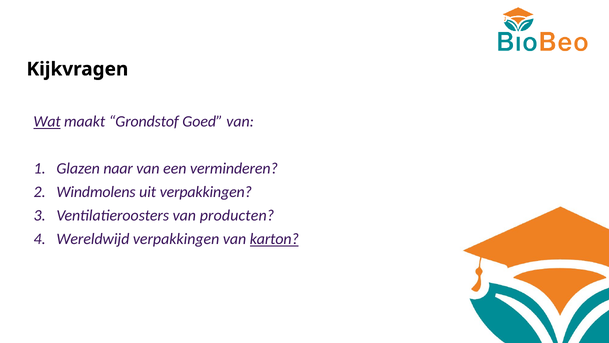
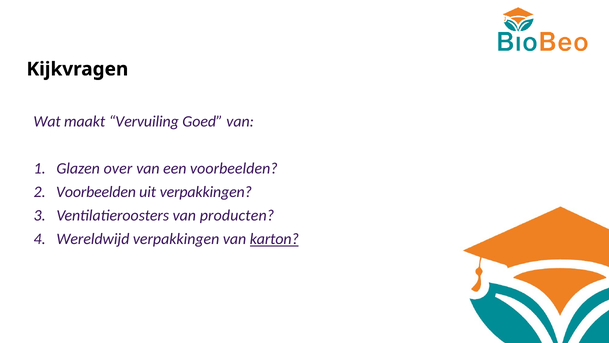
Wat underline: present -> none
Grondstof: Grondstof -> Vervuiling
naar: naar -> over
een verminderen: verminderen -> voorbeelden
Windmolens at (96, 192): Windmolens -> Voorbeelden
